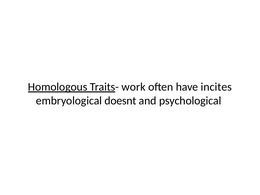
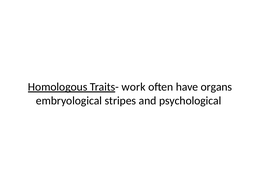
incites: incites -> organs
doesnt: doesnt -> stripes
